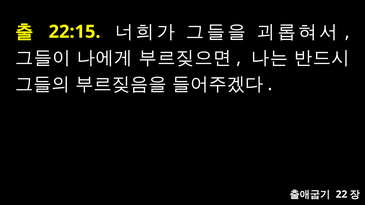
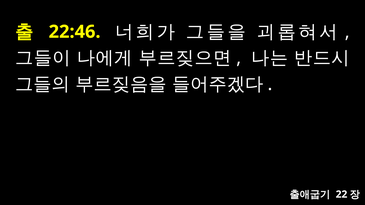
22:15: 22:15 -> 22:46
